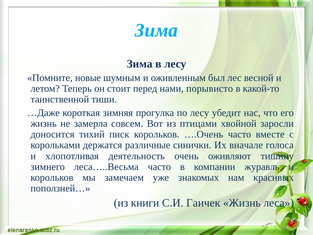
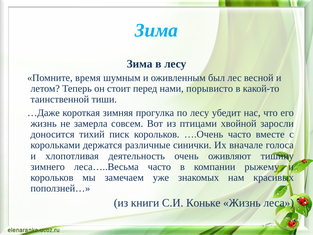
новые: новые -> время
журавль: журавль -> рыжему
Гаичек: Гаичек -> Коньке
